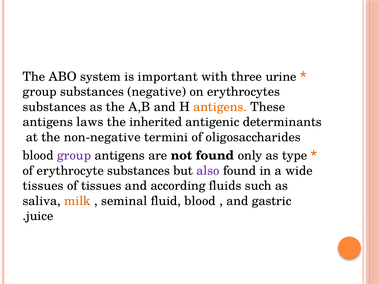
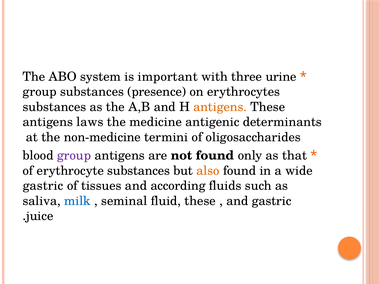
negative: negative -> presence
inherited: inherited -> medicine
non-negative: non-negative -> non-medicine
type: type -> that
also colour: purple -> orange
tissues at (43, 186): tissues -> gastric
milk colour: orange -> blue
fluid blood: blood -> these
